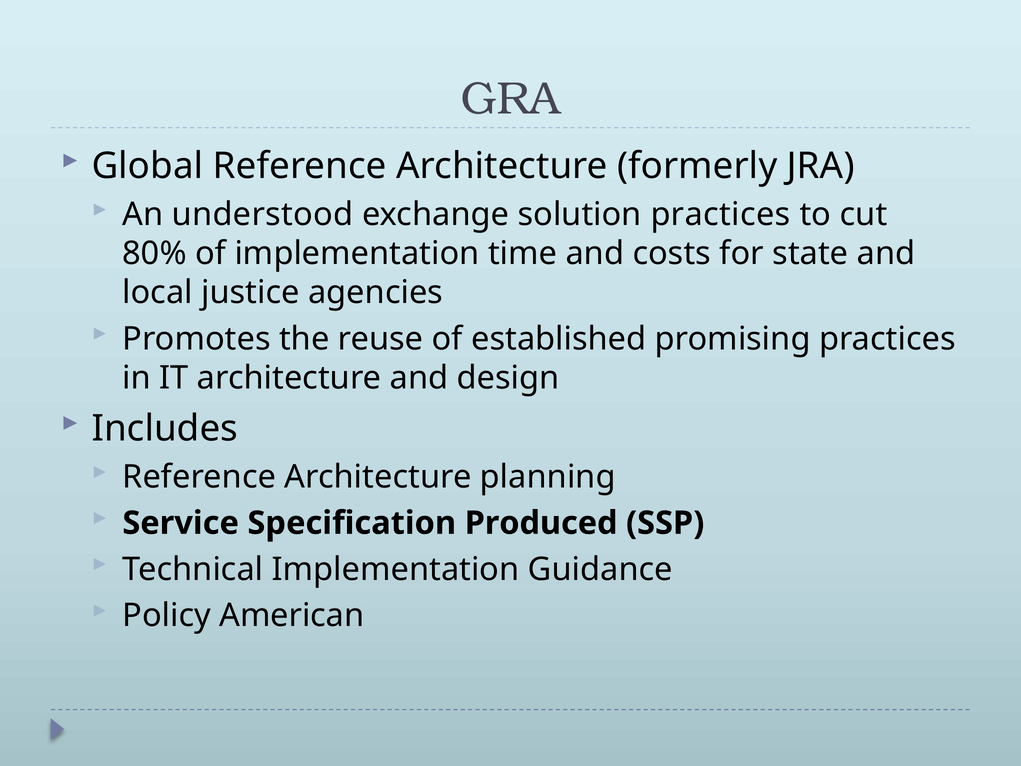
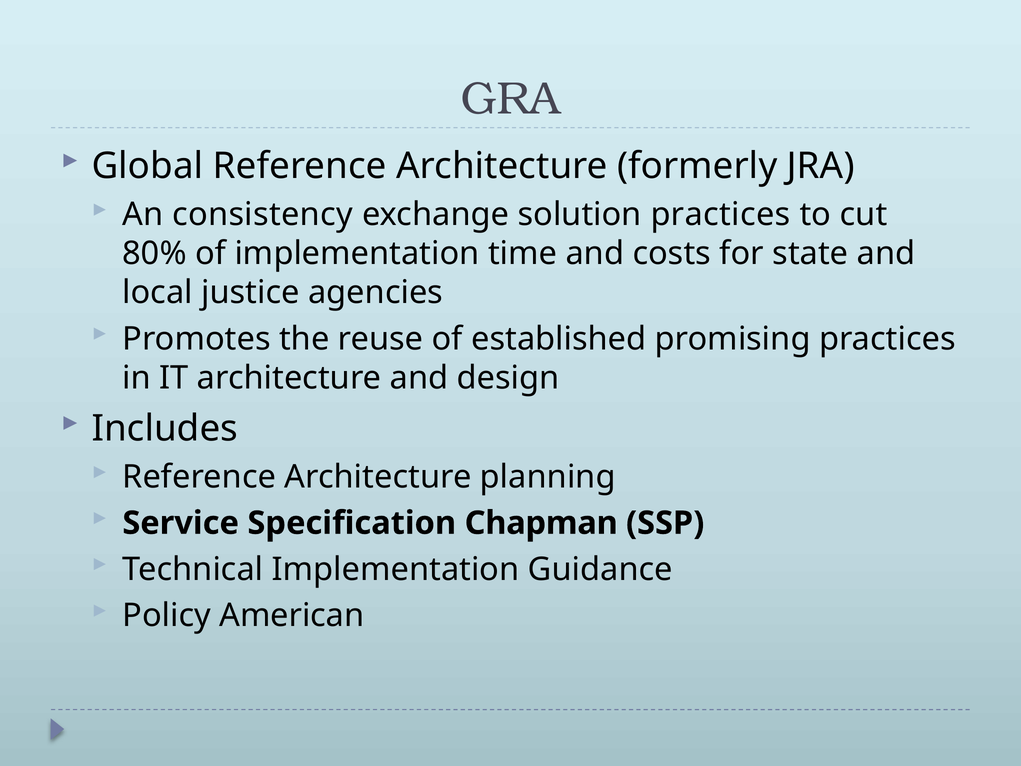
understood: understood -> consistency
Produced: Produced -> Chapman
